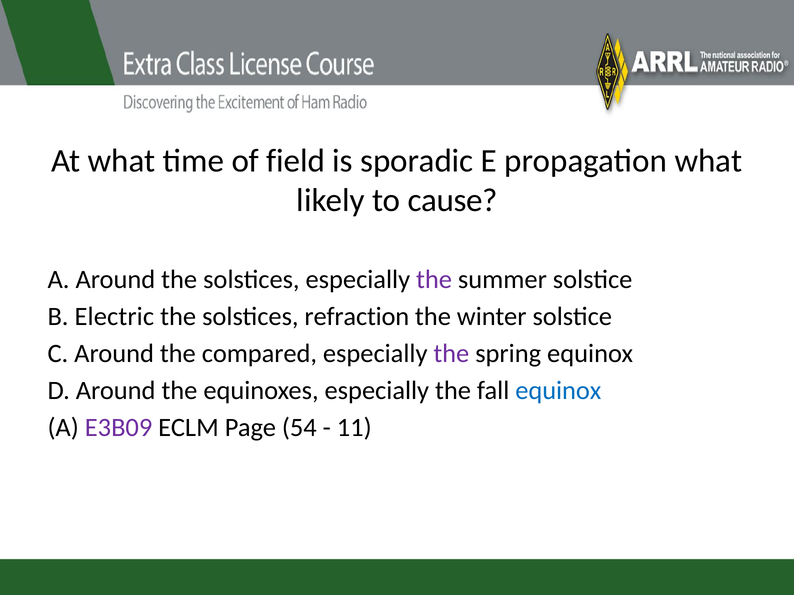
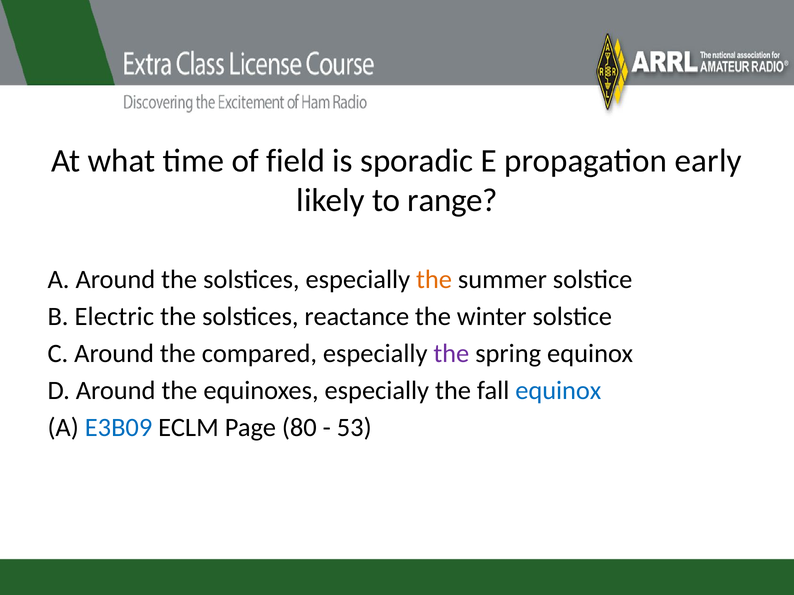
propagation what: what -> early
cause: cause -> range
the at (434, 280) colour: purple -> orange
refraction: refraction -> reactance
E3B09 colour: purple -> blue
54: 54 -> 80
11: 11 -> 53
